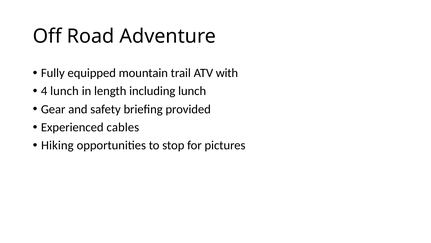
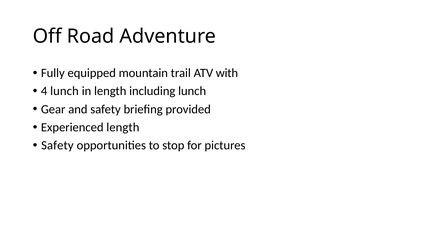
Experienced cables: cables -> length
Hiking at (57, 145): Hiking -> Safety
